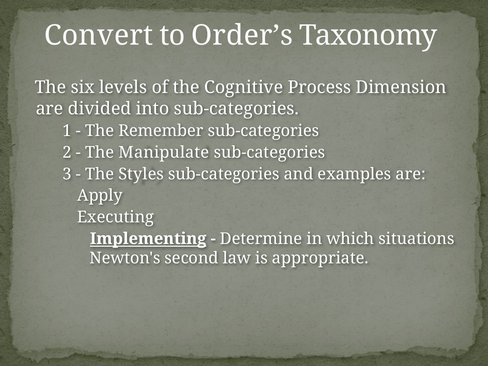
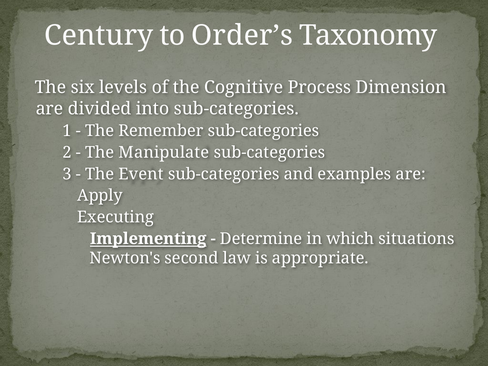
Convert: Convert -> Century
Styles: Styles -> Event
